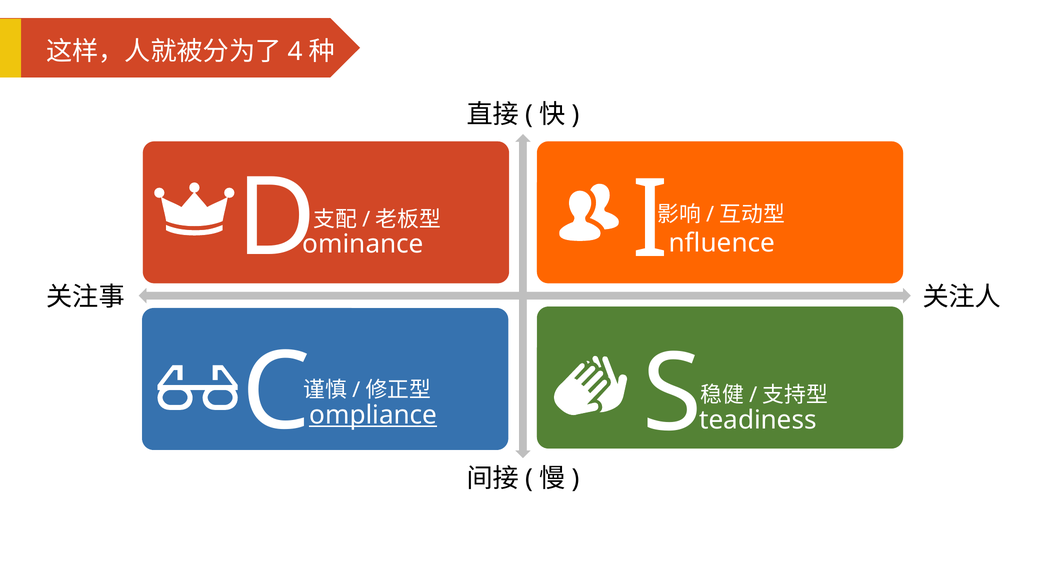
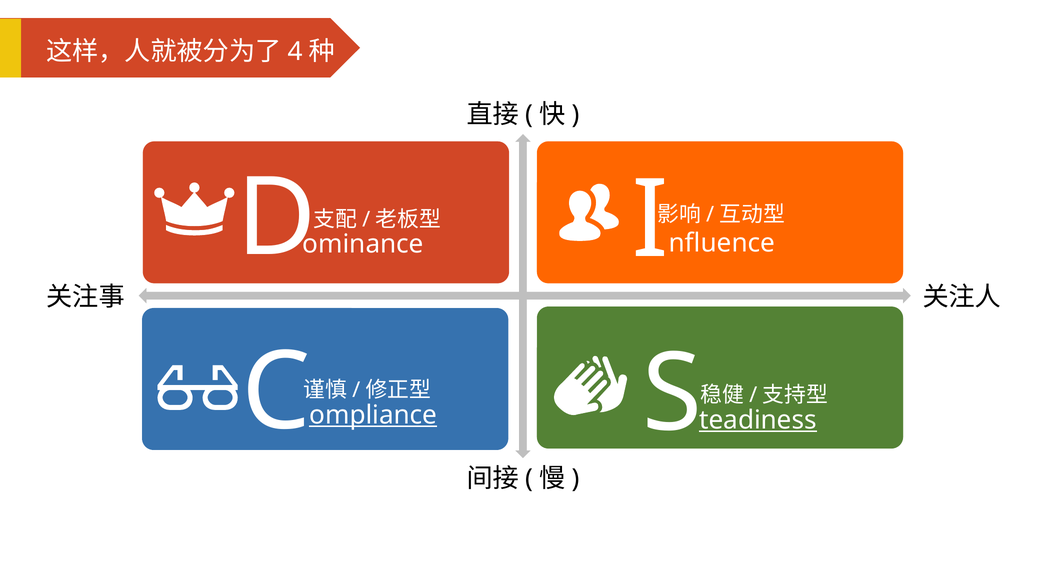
teadiness underline: none -> present
